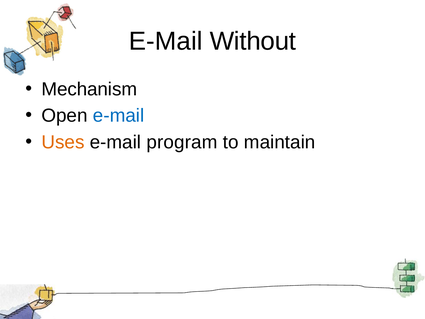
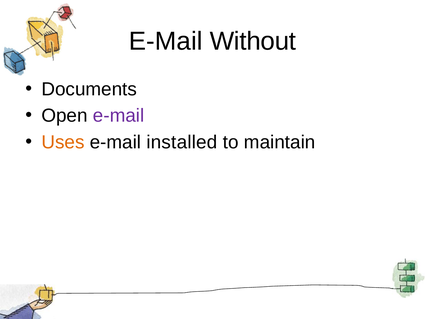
Mechanism: Mechanism -> Documents
e-mail at (119, 116) colour: blue -> purple
program: program -> installed
